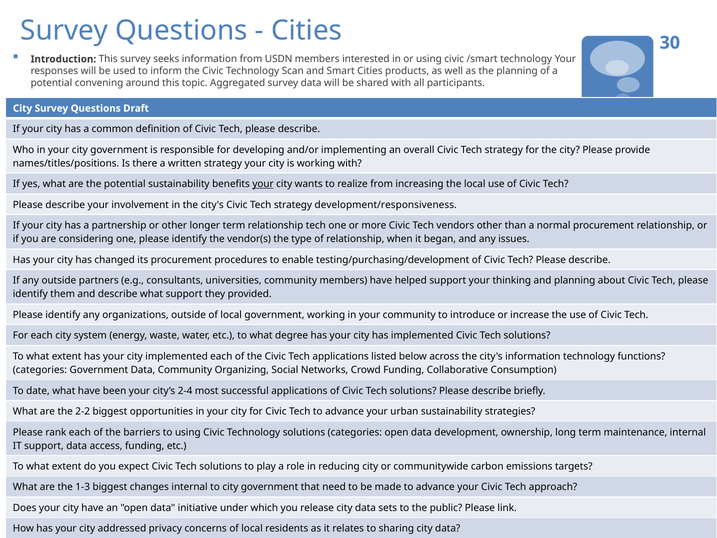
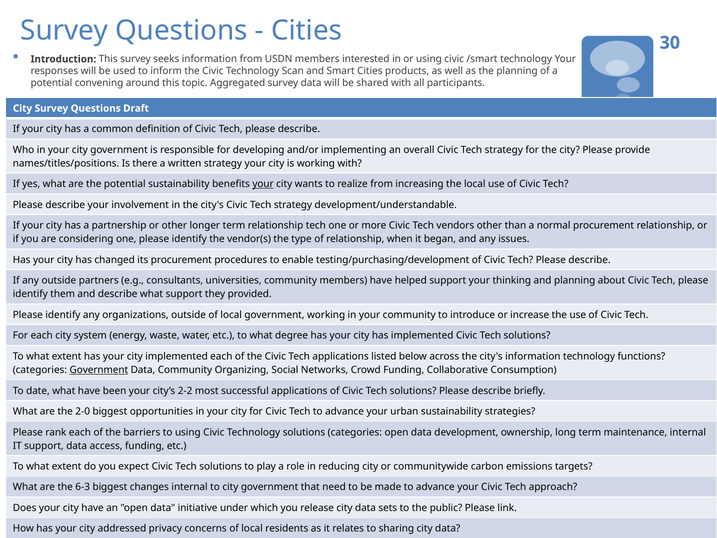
development/responsiveness: development/responsiveness -> development/understandable
Government at (99, 370) underline: none -> present
2-4: 2-4 -> 2-2
2-2: 2-2 -> 2-0
1-3: 1-3 -> 6-3
